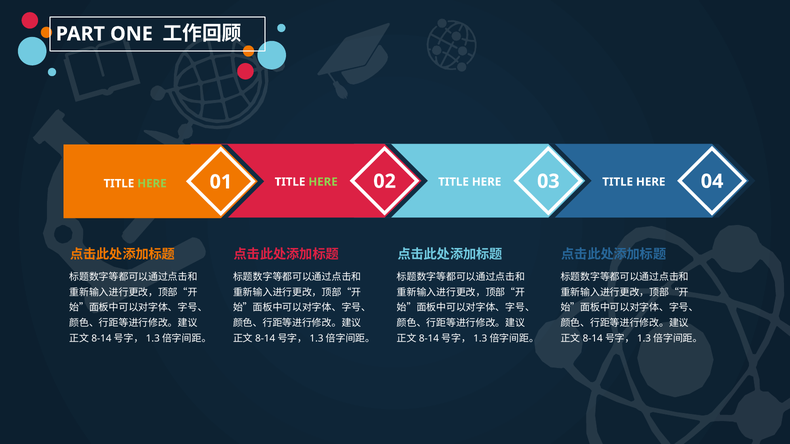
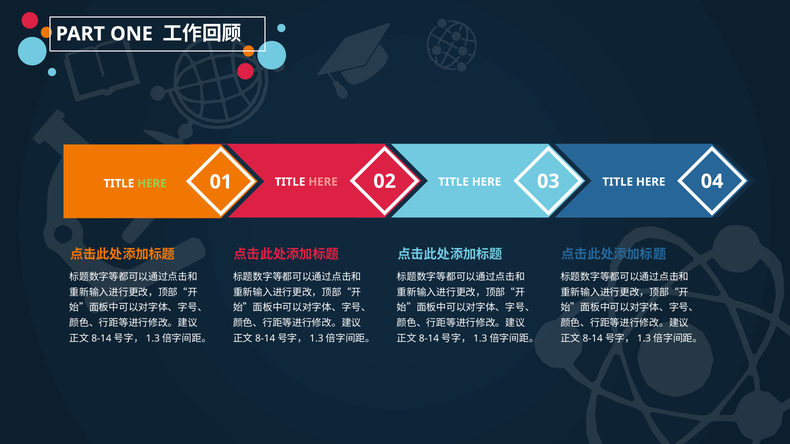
HERE at (323, 182) colour: light green -> pink
